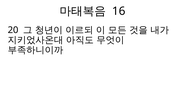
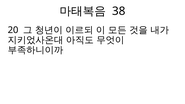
16: 16 -> 38
